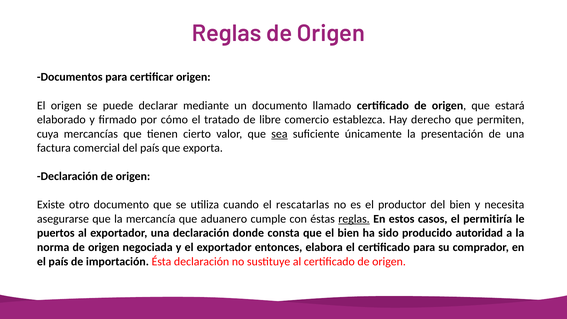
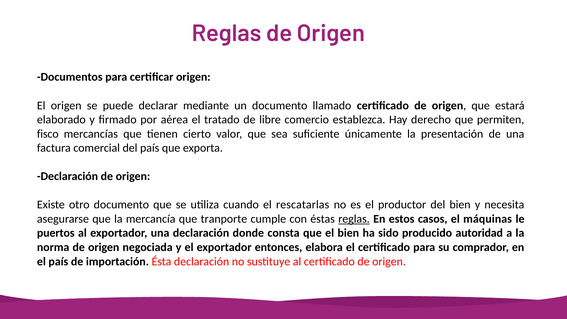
cómo: cómo -> aérea
cuya: cuya -> fisco
sea underline: present -> none
aduanero: aduanero -> tranporte
permitiría: permitiría -> máquinas
